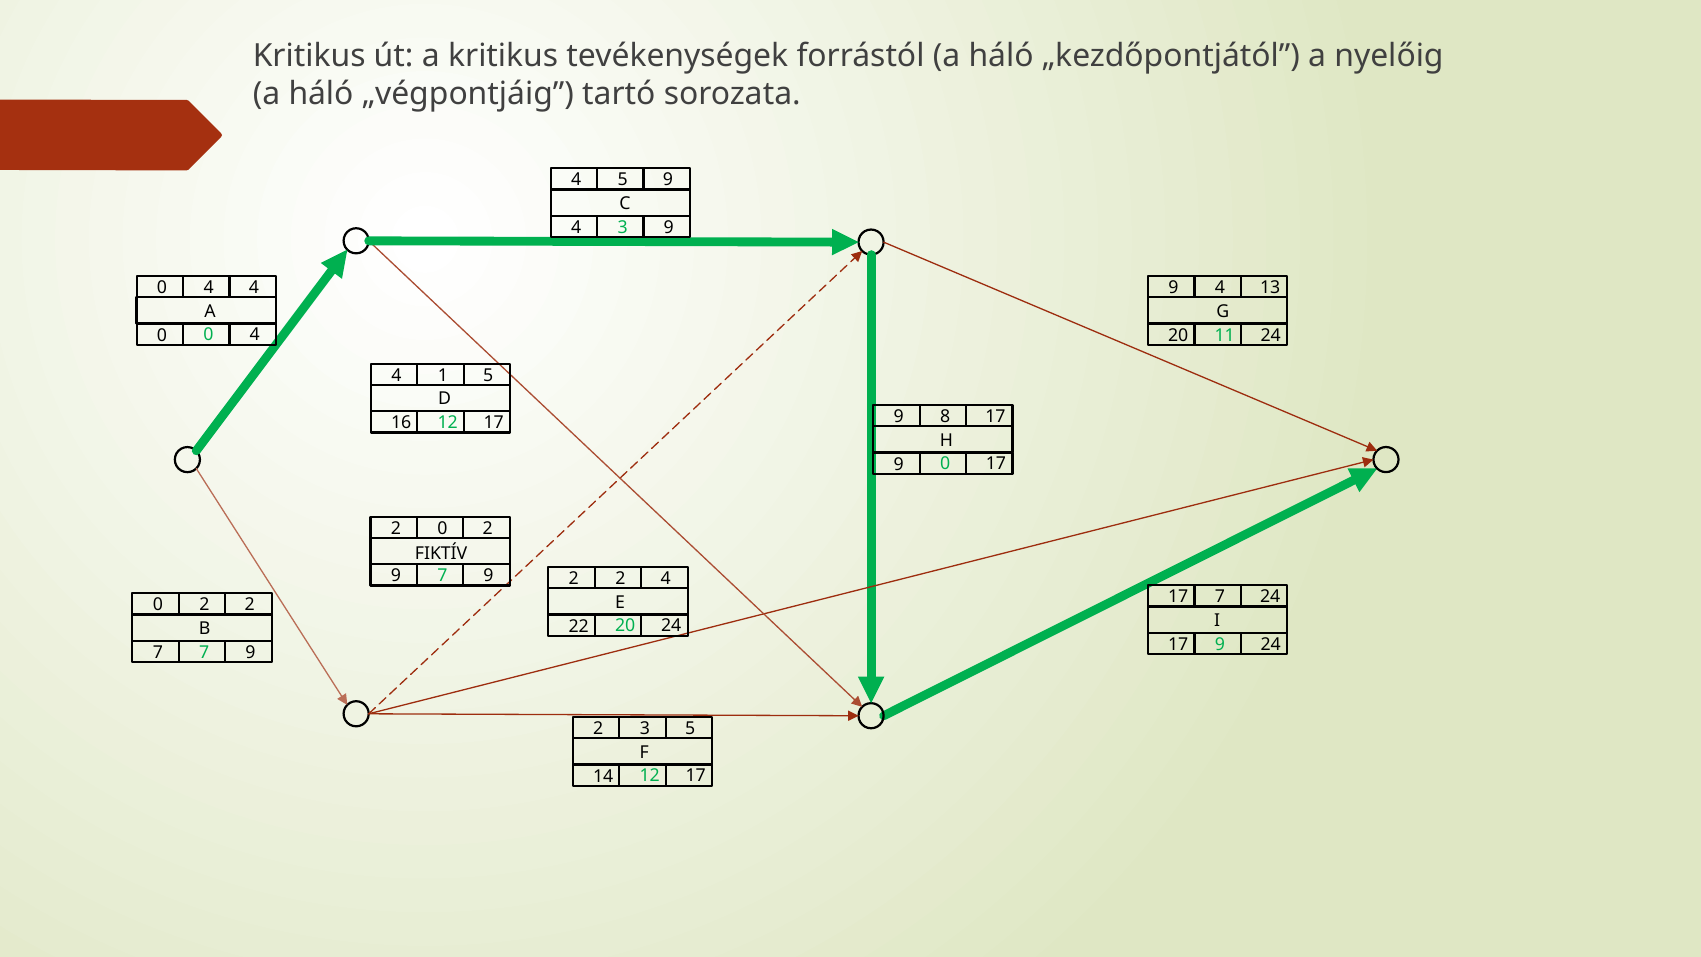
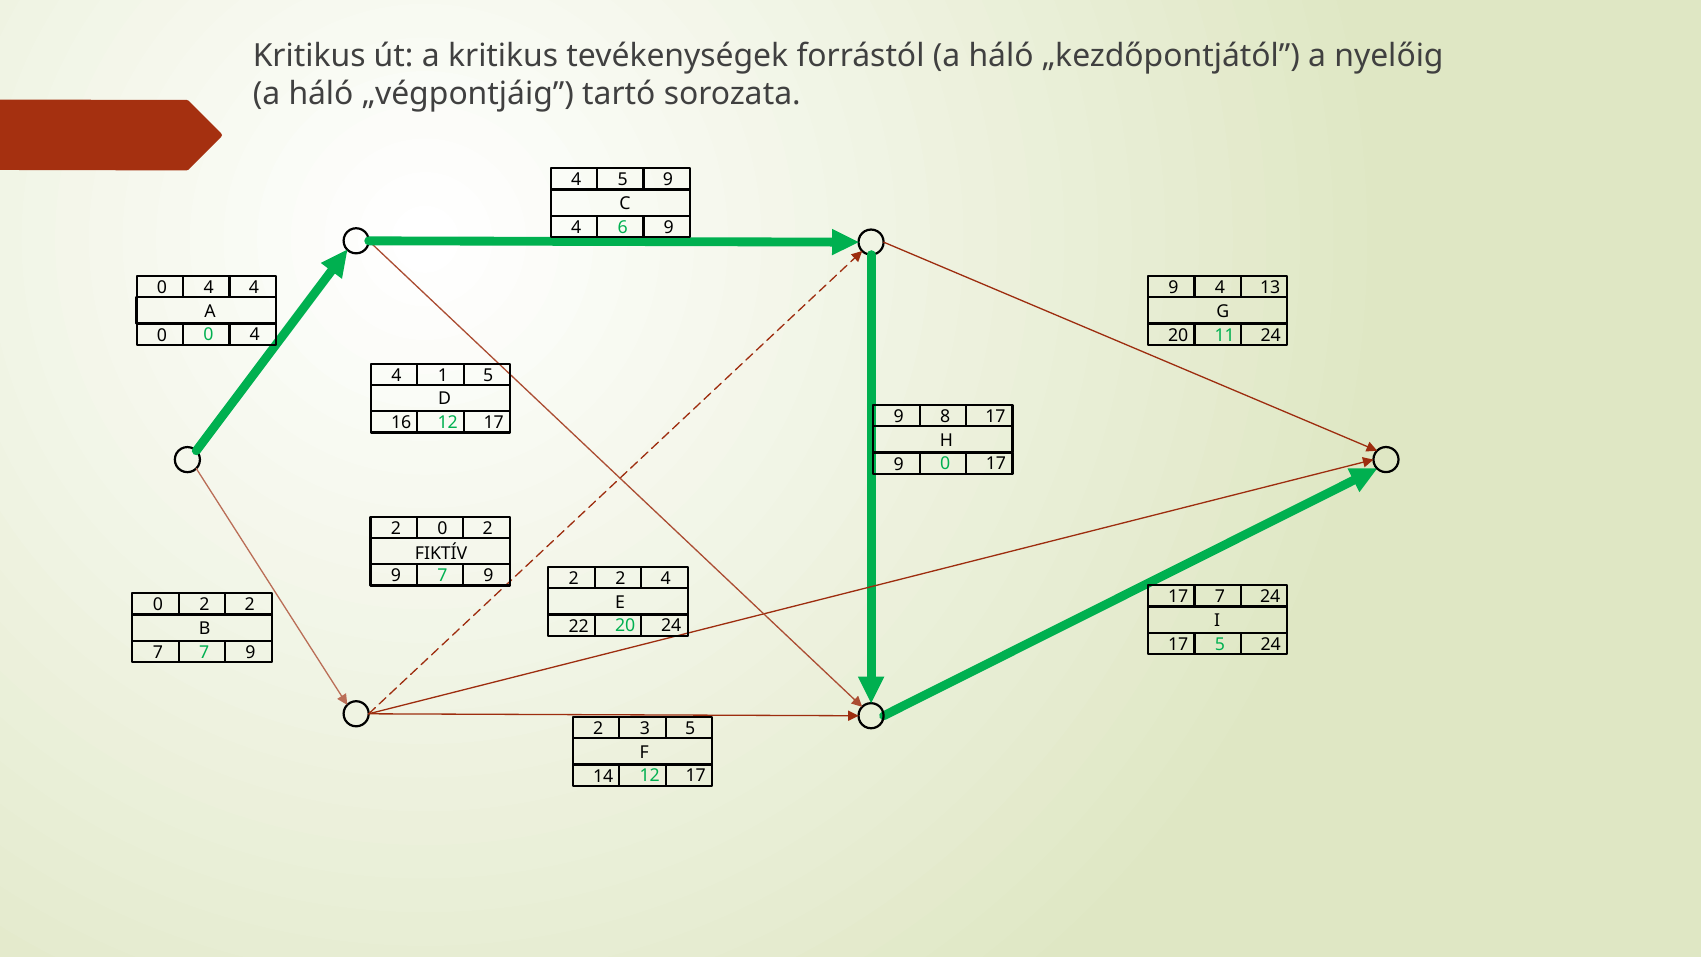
4 3: 3 -> 6
9 at (1220, 644): 9 -> 5
